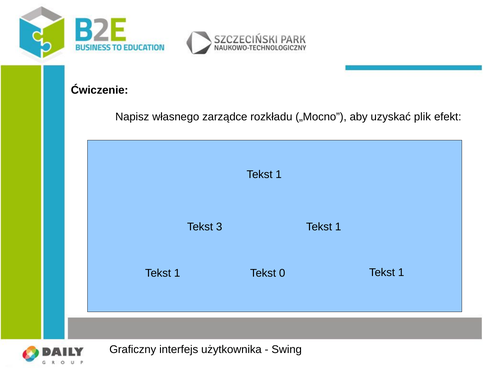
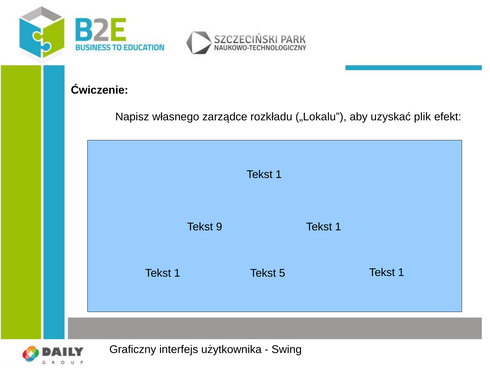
„Mocno: „Mocno -> „Lokalu
3: 3 -> 9
0: 0 -> 5
